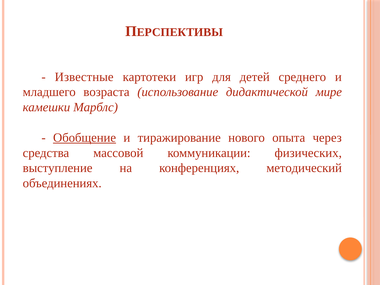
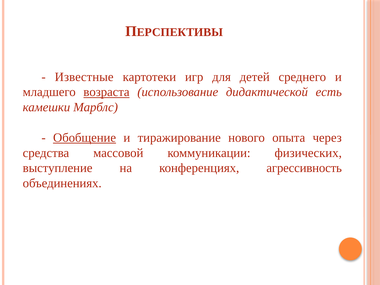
возраста underline: none -> present
мире: мире -> есть
методический: методический -> агрессивность
